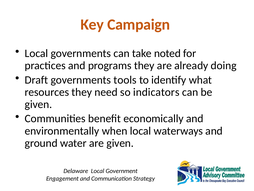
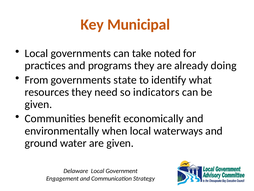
Campaign: Campaign -> Municipal
Draft: Draft -> From
tools: tools -> state
